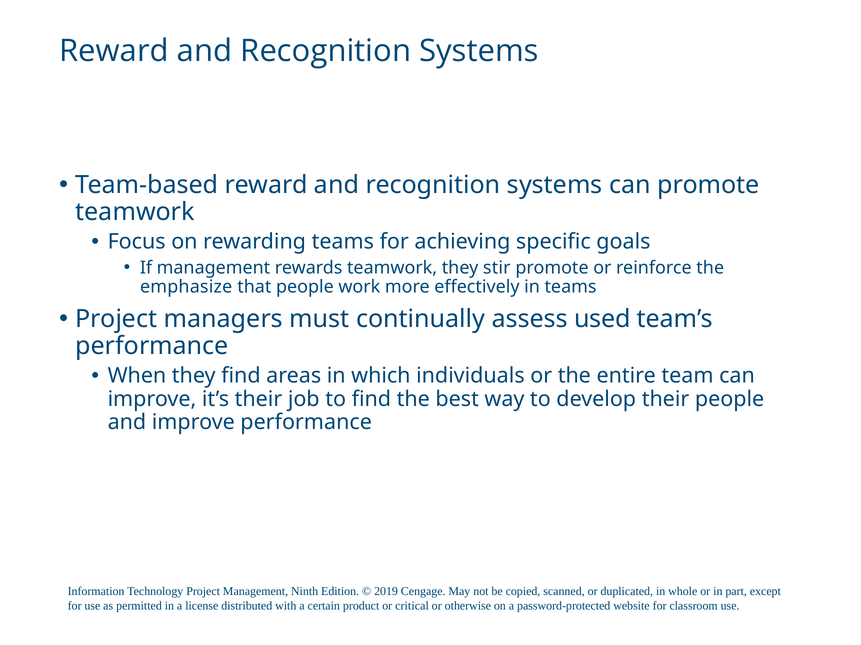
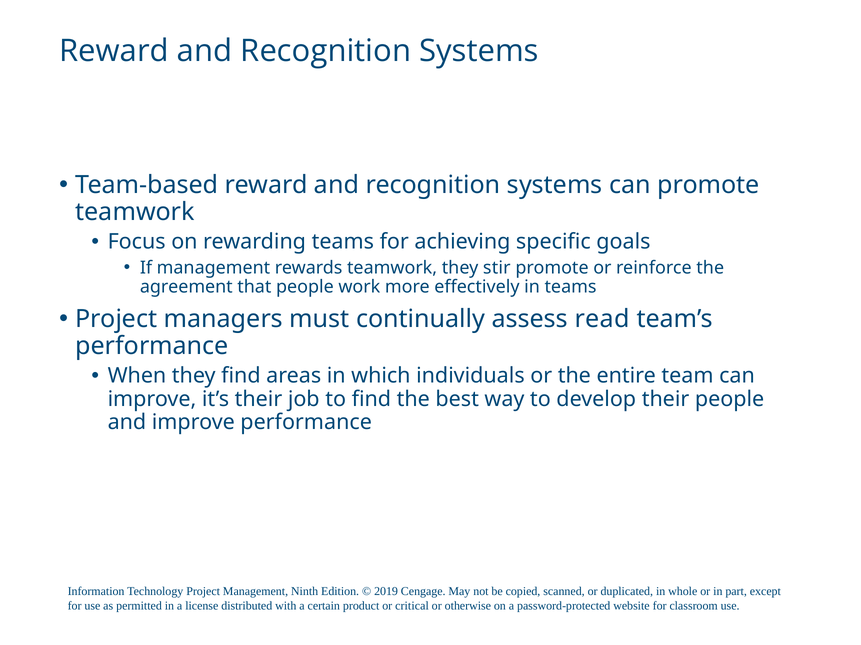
emphasize: emphasize -> agreement
used: used -> read
